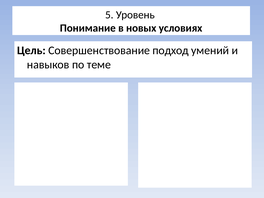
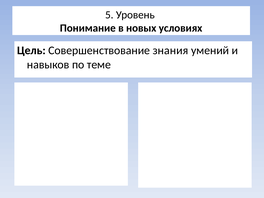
подход: подход -> знания
